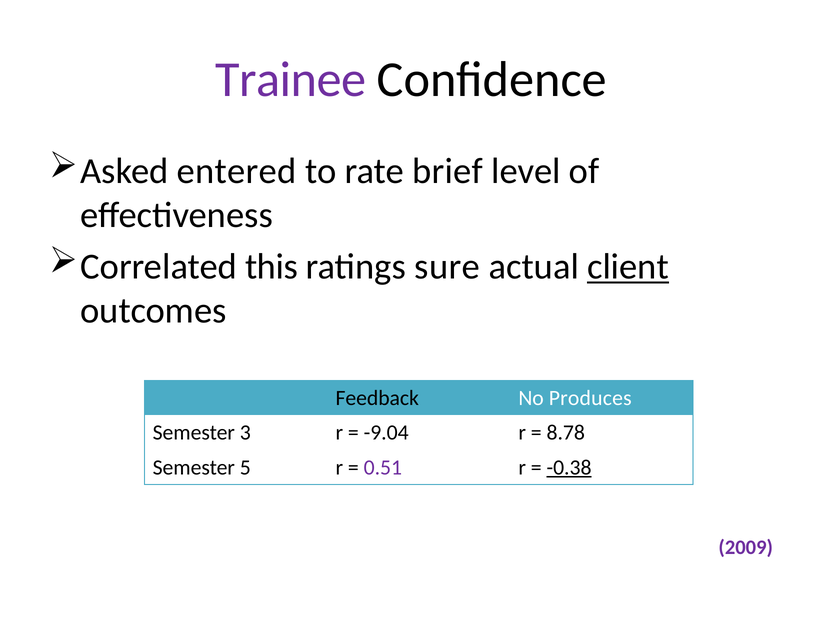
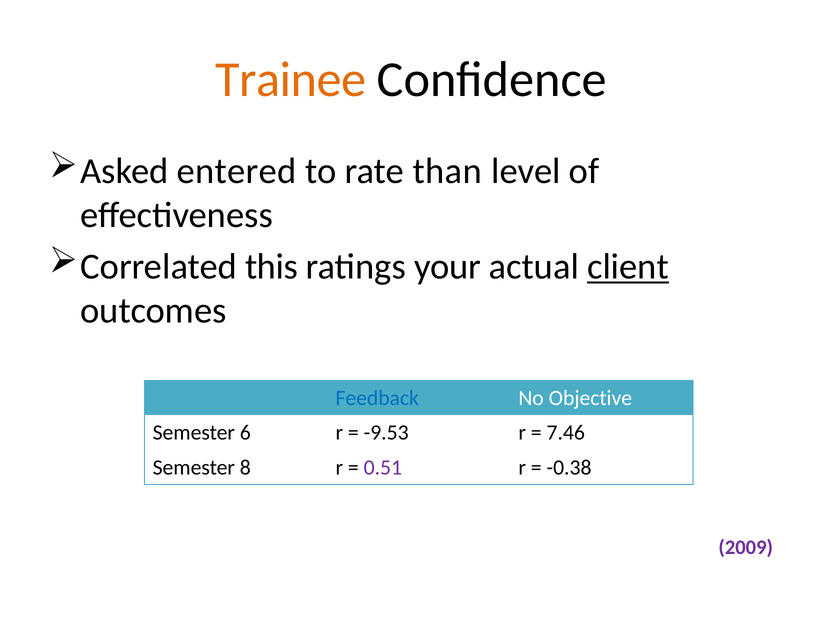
Trainee colour: purple -> orange
brief: brief -> than
sure: sure -> your
Feedback colour: black -> blue
Produces: Produces -> Objective
3: 3 -> 6
-9.04: -9.04 -> -9.53
8.78: 8.78 -> 7.46
5: 5 -> 8
-0.38 underline: present -> none
